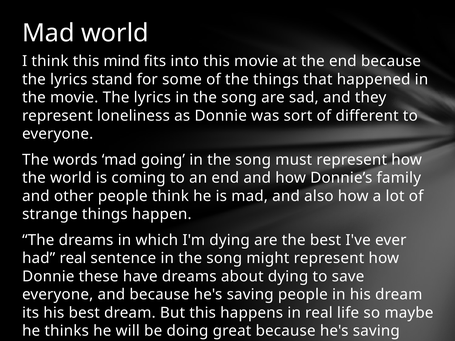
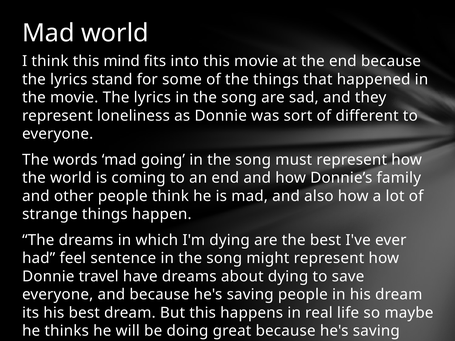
had real: real -> feel
these: these -> travel
